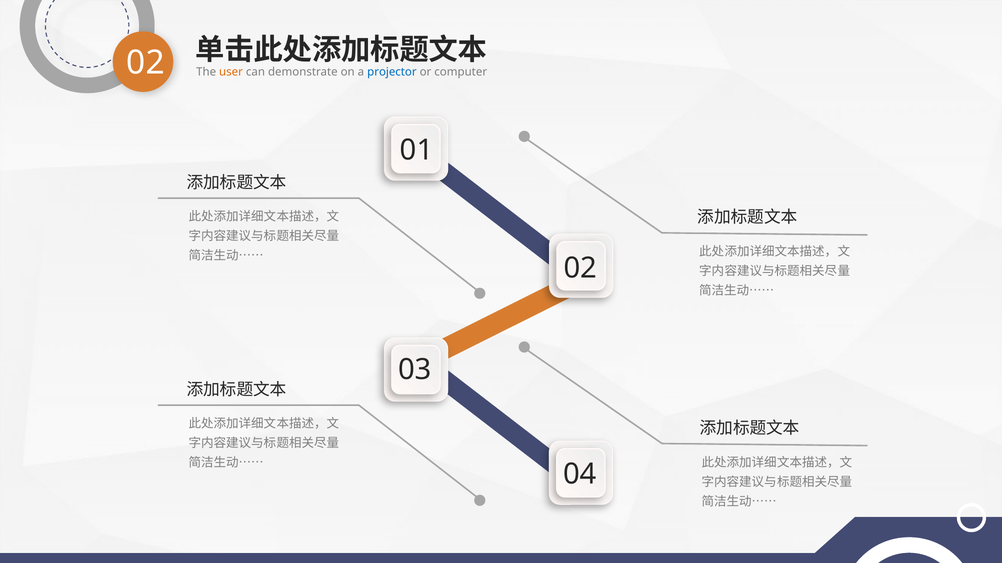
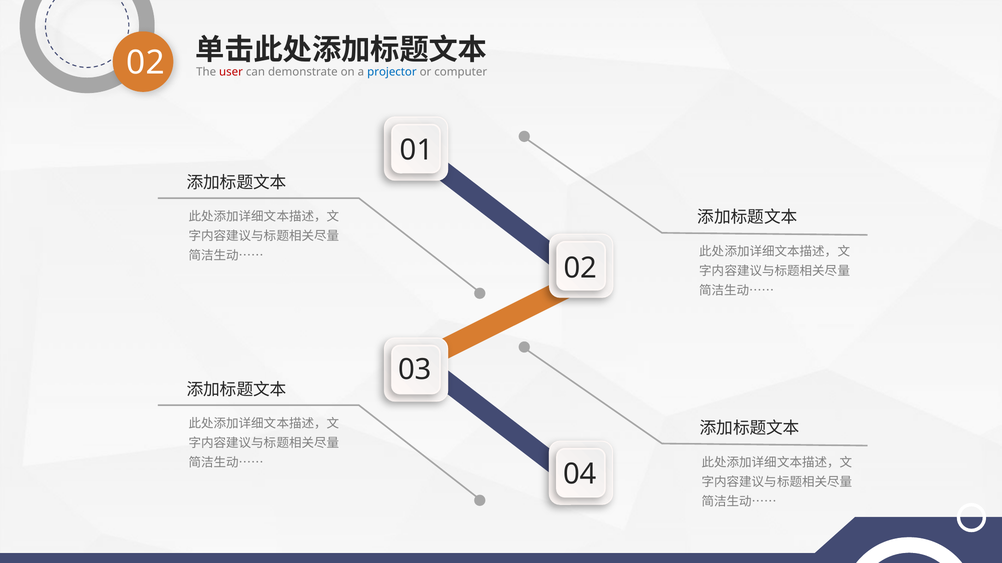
user colour: orange -> red
